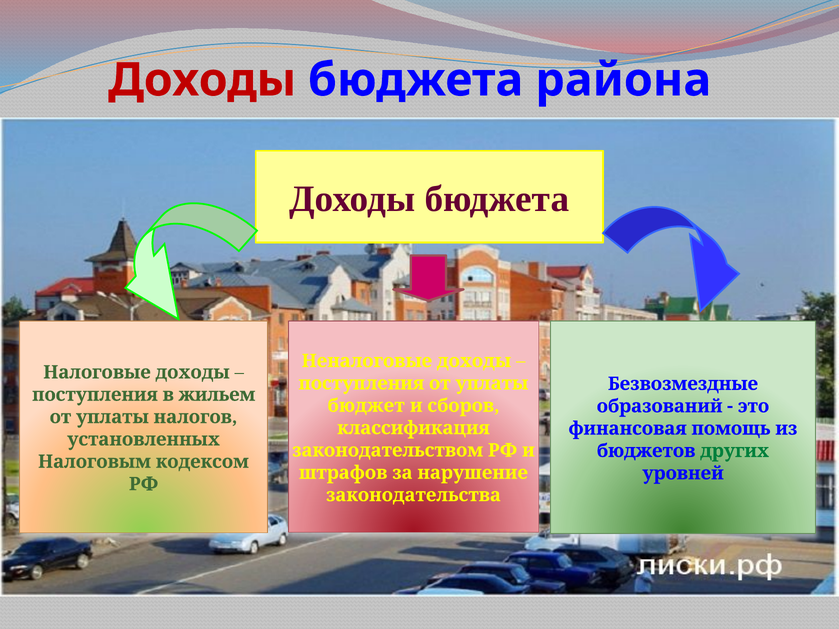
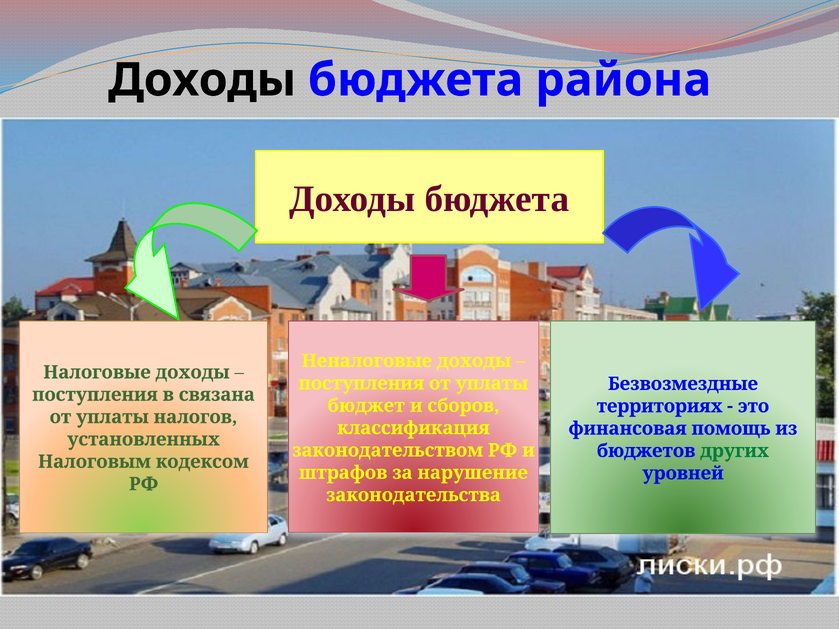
Доходы at (202, 80) colour: red -> black
жильем: жильем -> связана
образований: образований -> территориях
